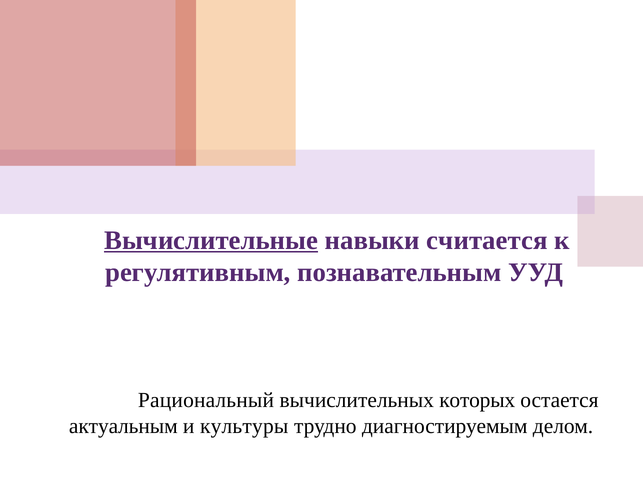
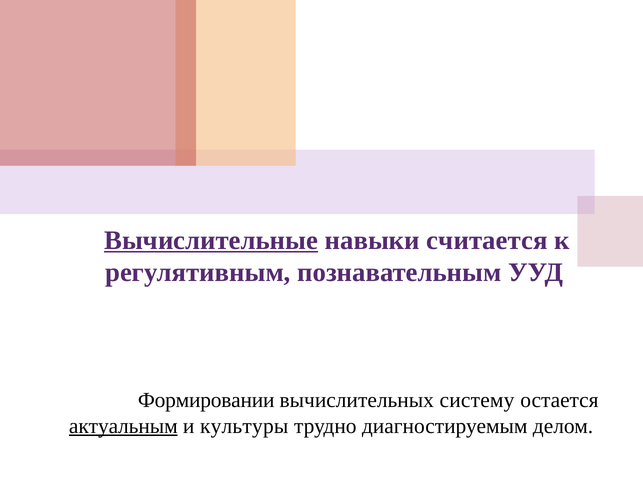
Рациональный: Рациональный -> Формировании
которых: которых -> систему
актуальным underline: none -> present
